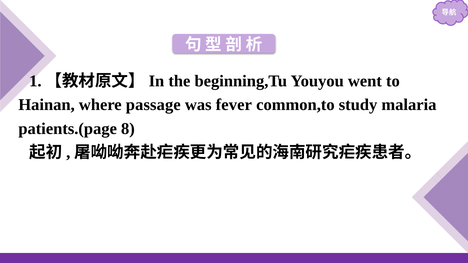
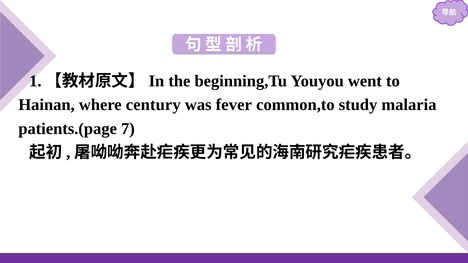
passage: passage -> century
8: 8 -> 7
